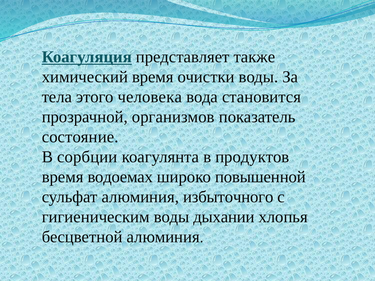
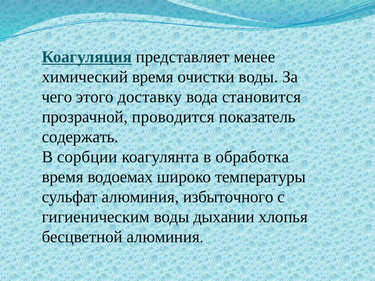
также: также -> менее
тела: тела -> чего
человека: человека -> доставку
организмов: организмов -> проводится
состояние: состояние -> содержать
продуктов: продуктов -> обработка
повышенной: повышенной -> температуры
